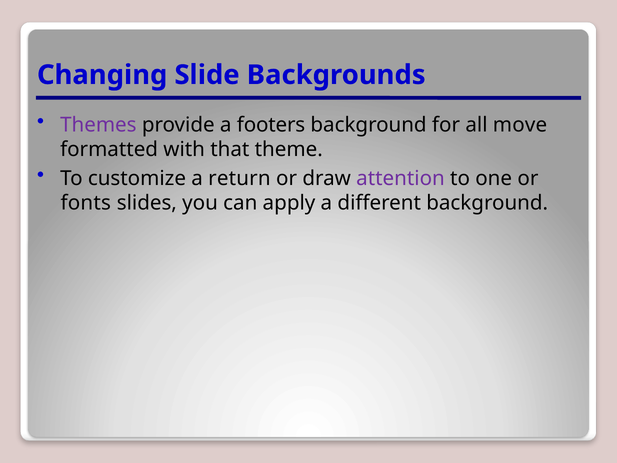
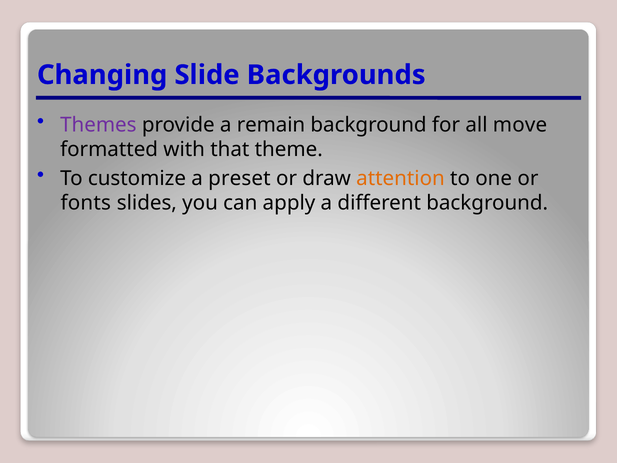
footers: footers -> remain
return: return -> preset
attention colour: purple -> orange
